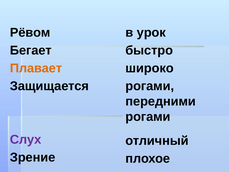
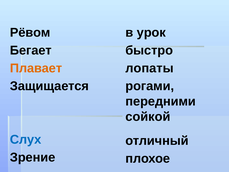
широко: широко -> лопаты
рогами at (148, 117): рогами -> сойкой
Слух colour: purple -> blue
